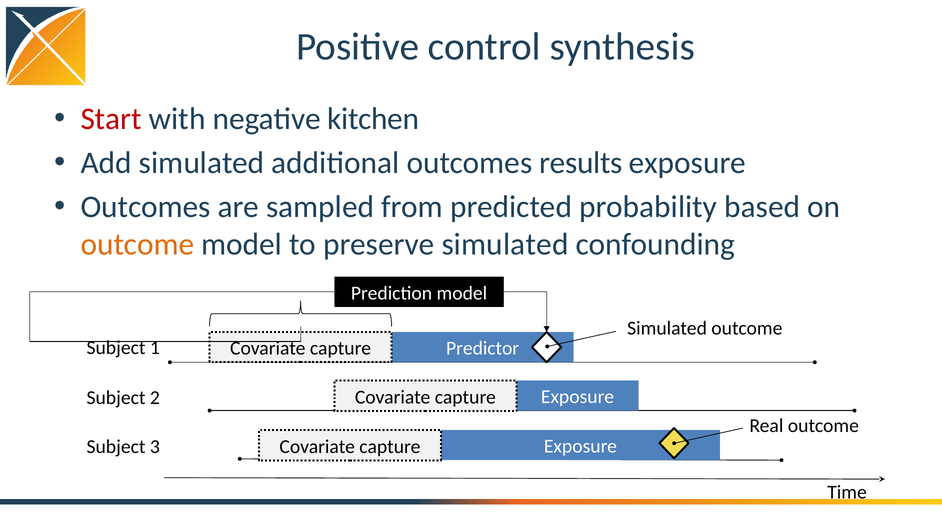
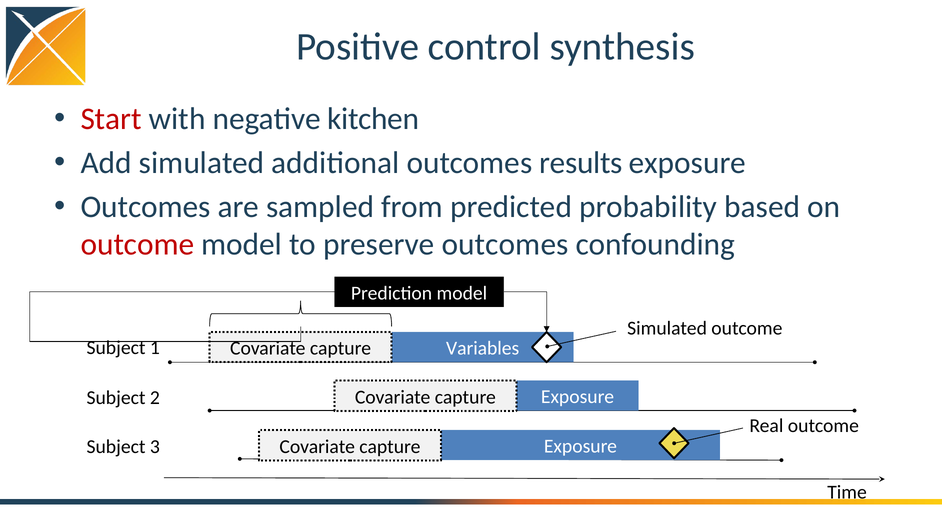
outcome at (137, 244) colour: orange -> red
preserve simulated: simulated -> outcomes
Predictor: Predictor -> Variables
